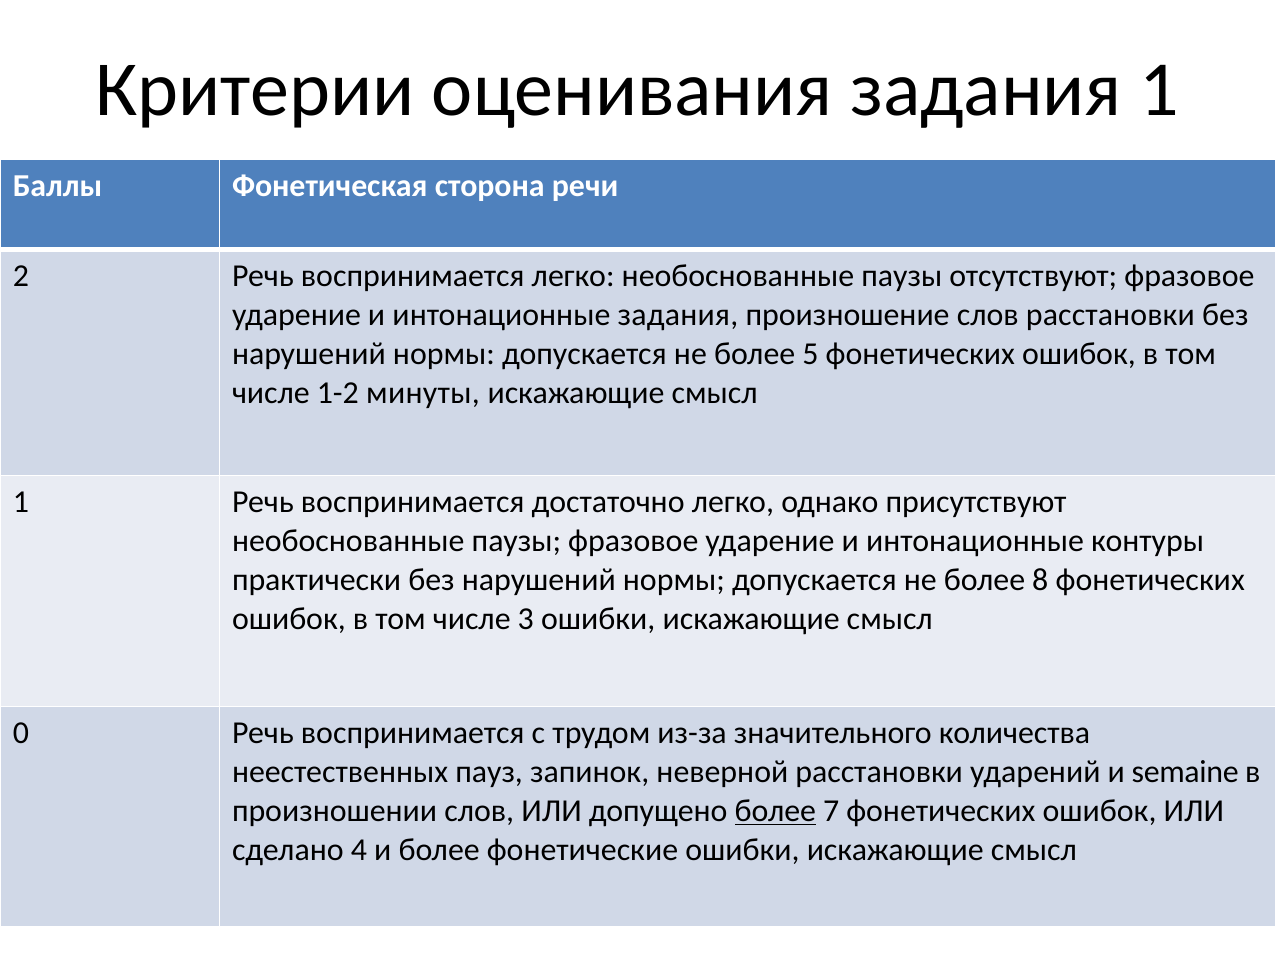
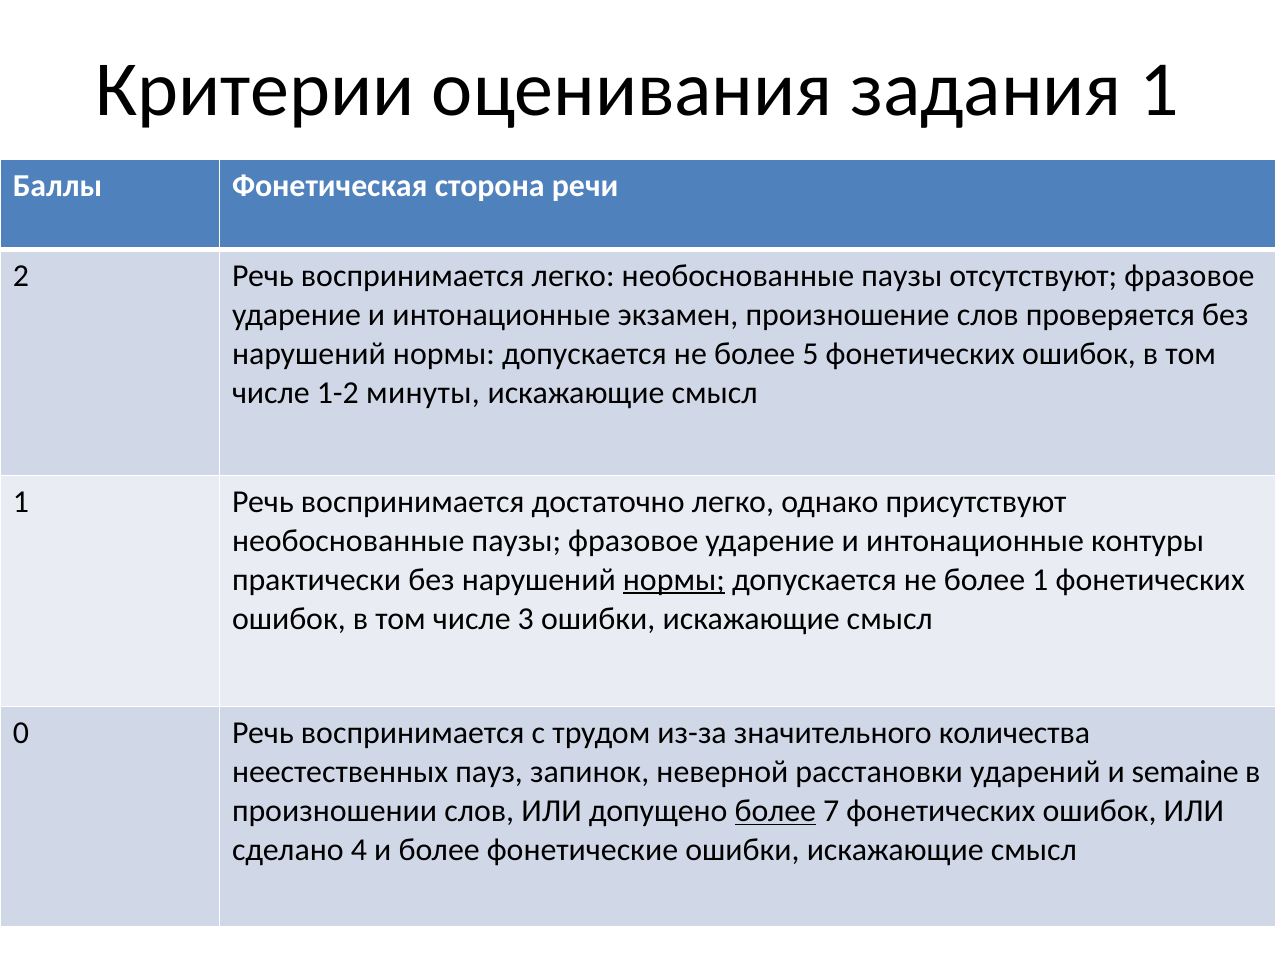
интонационные задания: задания -> экзамен
слов расстановки: расстановки -> проверяется
нормы at (674, 580) underline: none -> present
более 8: 8 -> 1
